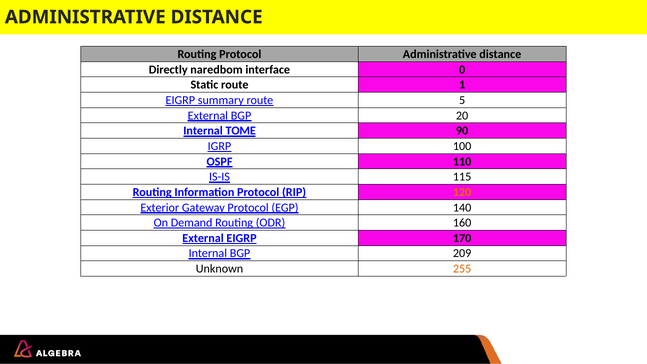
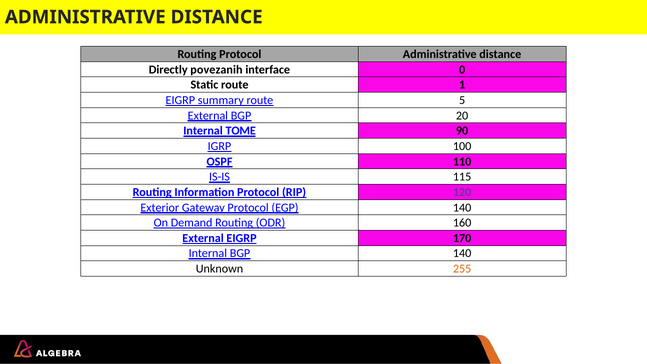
naredbom: naredbom -> povezanih
120 colour: orange -> purple
BGP 209: 209 -> 140
